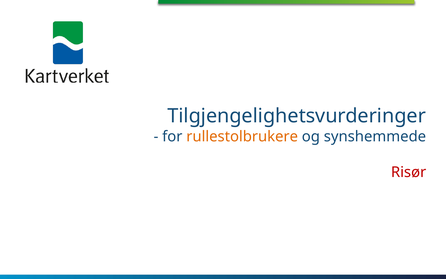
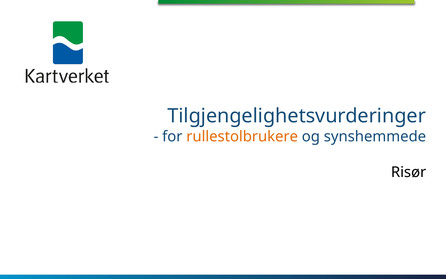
Risør colour: red -> black
